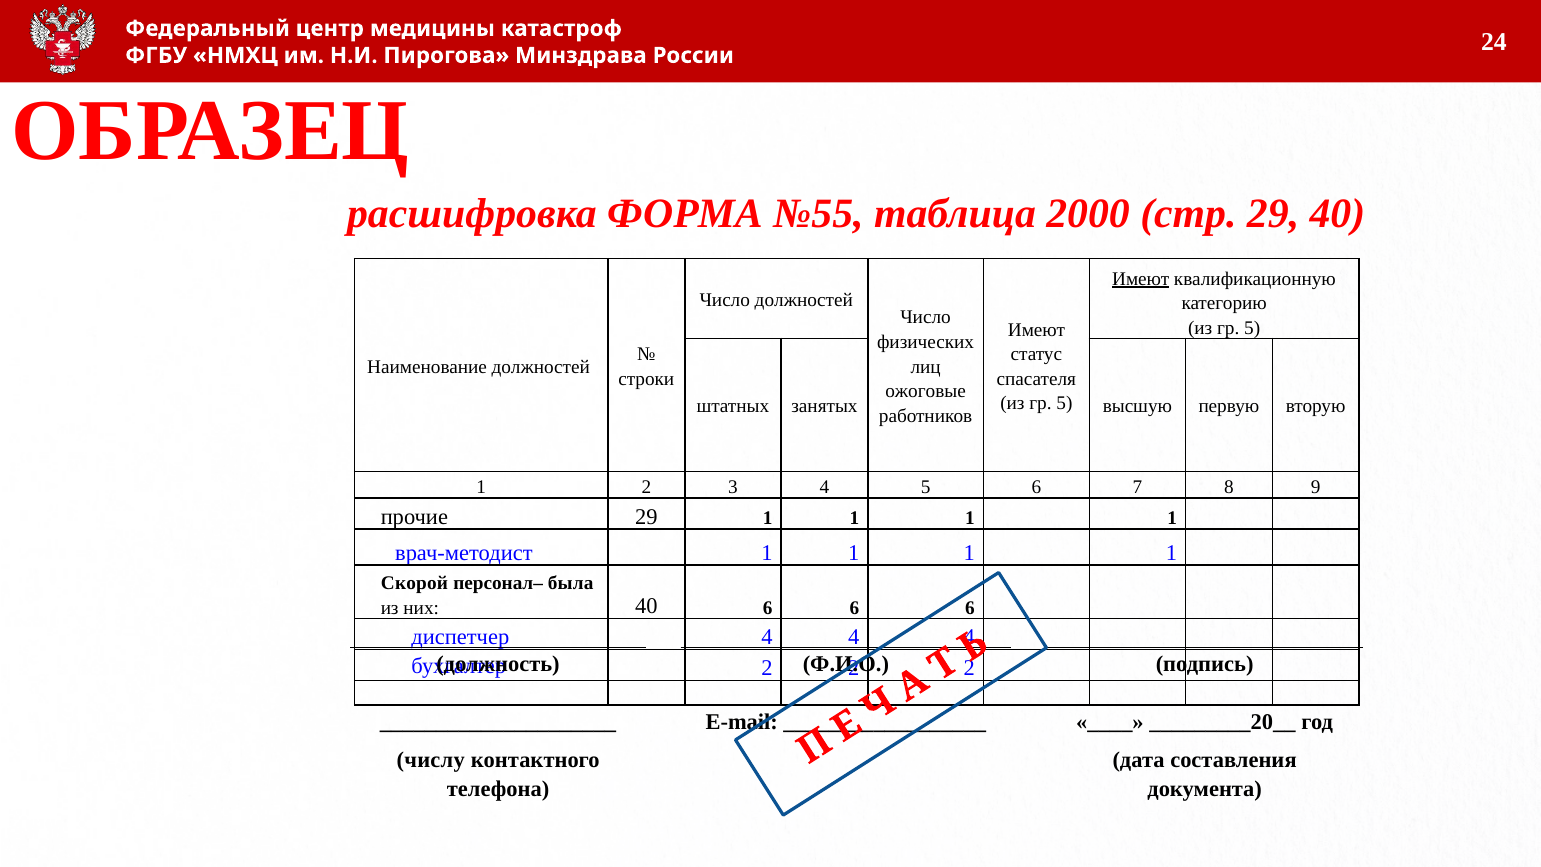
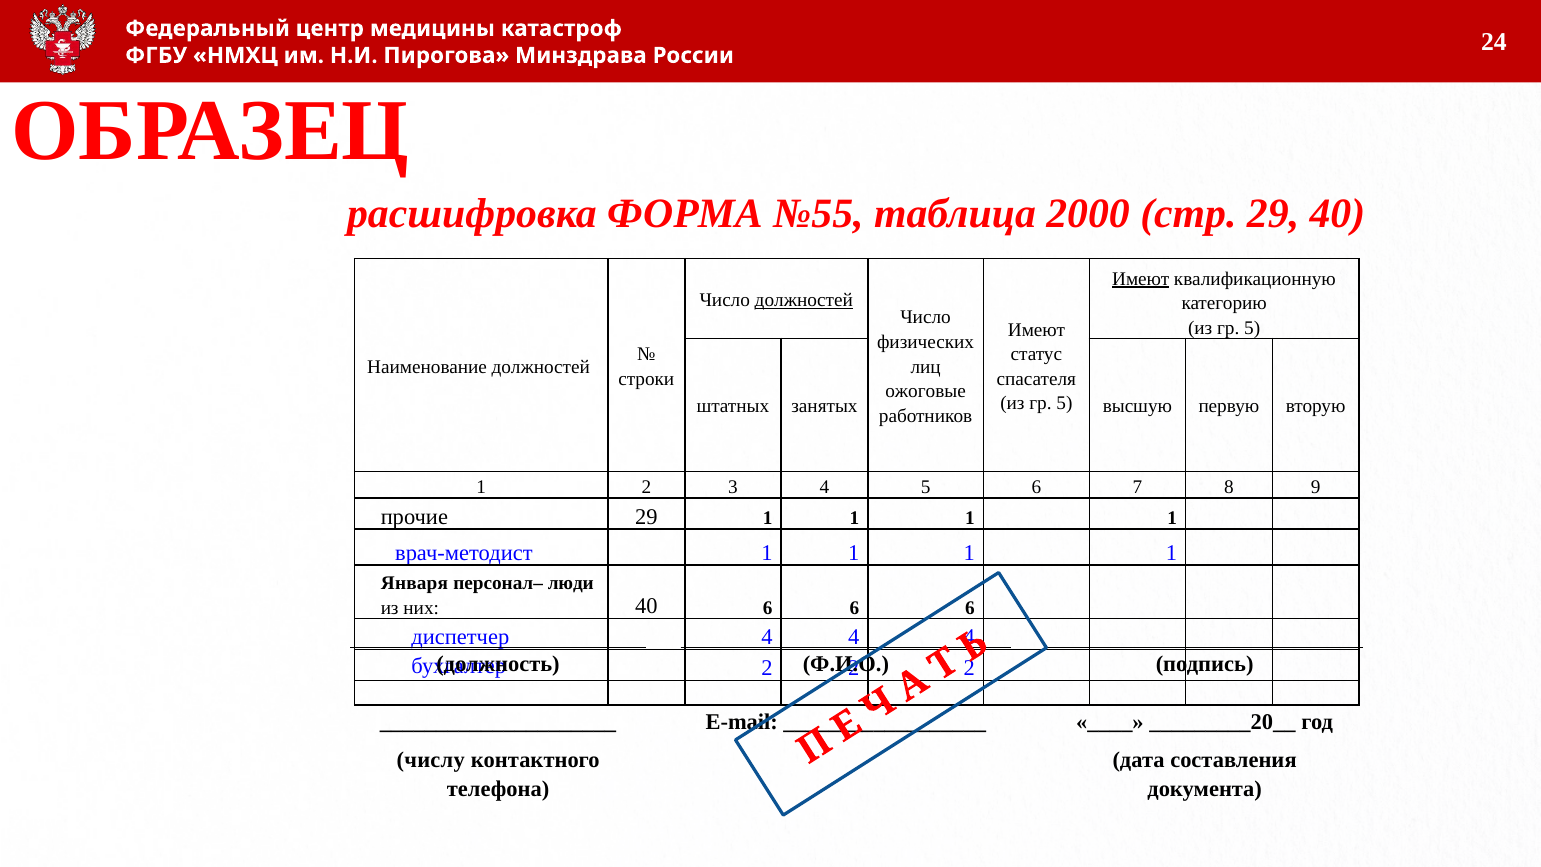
должностей at (804, 300) underline: none -> present
Скорой: Скорой -> Января
была: была -> люди
